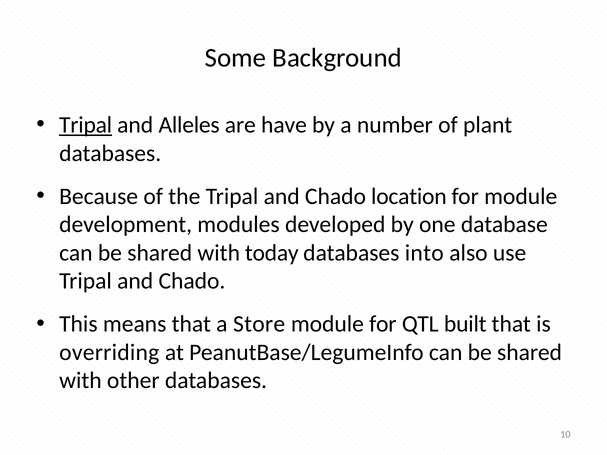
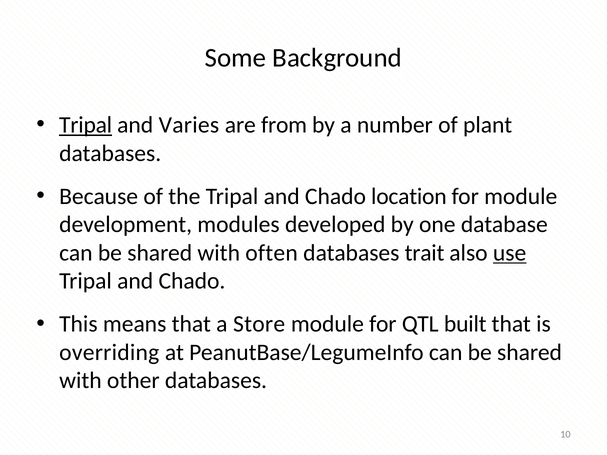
Alleles: Alleles -> Varies
have: have -> from
today: today -> often
into: into -> trait
use underline: none -> present
